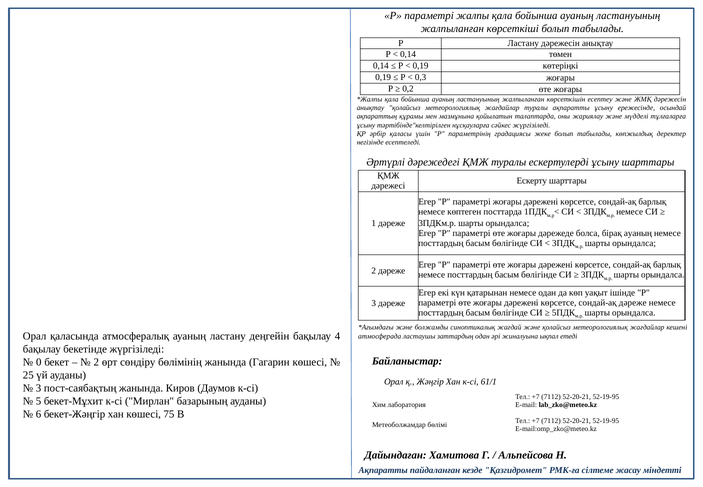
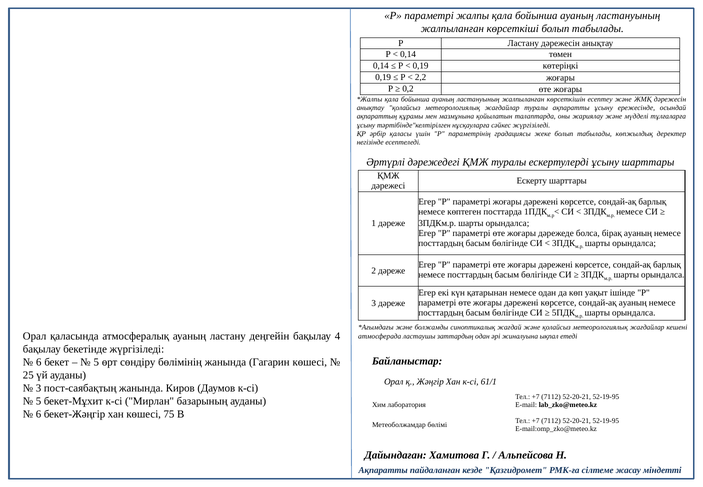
0,3: 0,3 -> 2,2
сондай-ақ дәреже: дәреже -> ауаның
0 at (39, 362): 0 -> 6
2 at (96, 362): 2 -> 5
